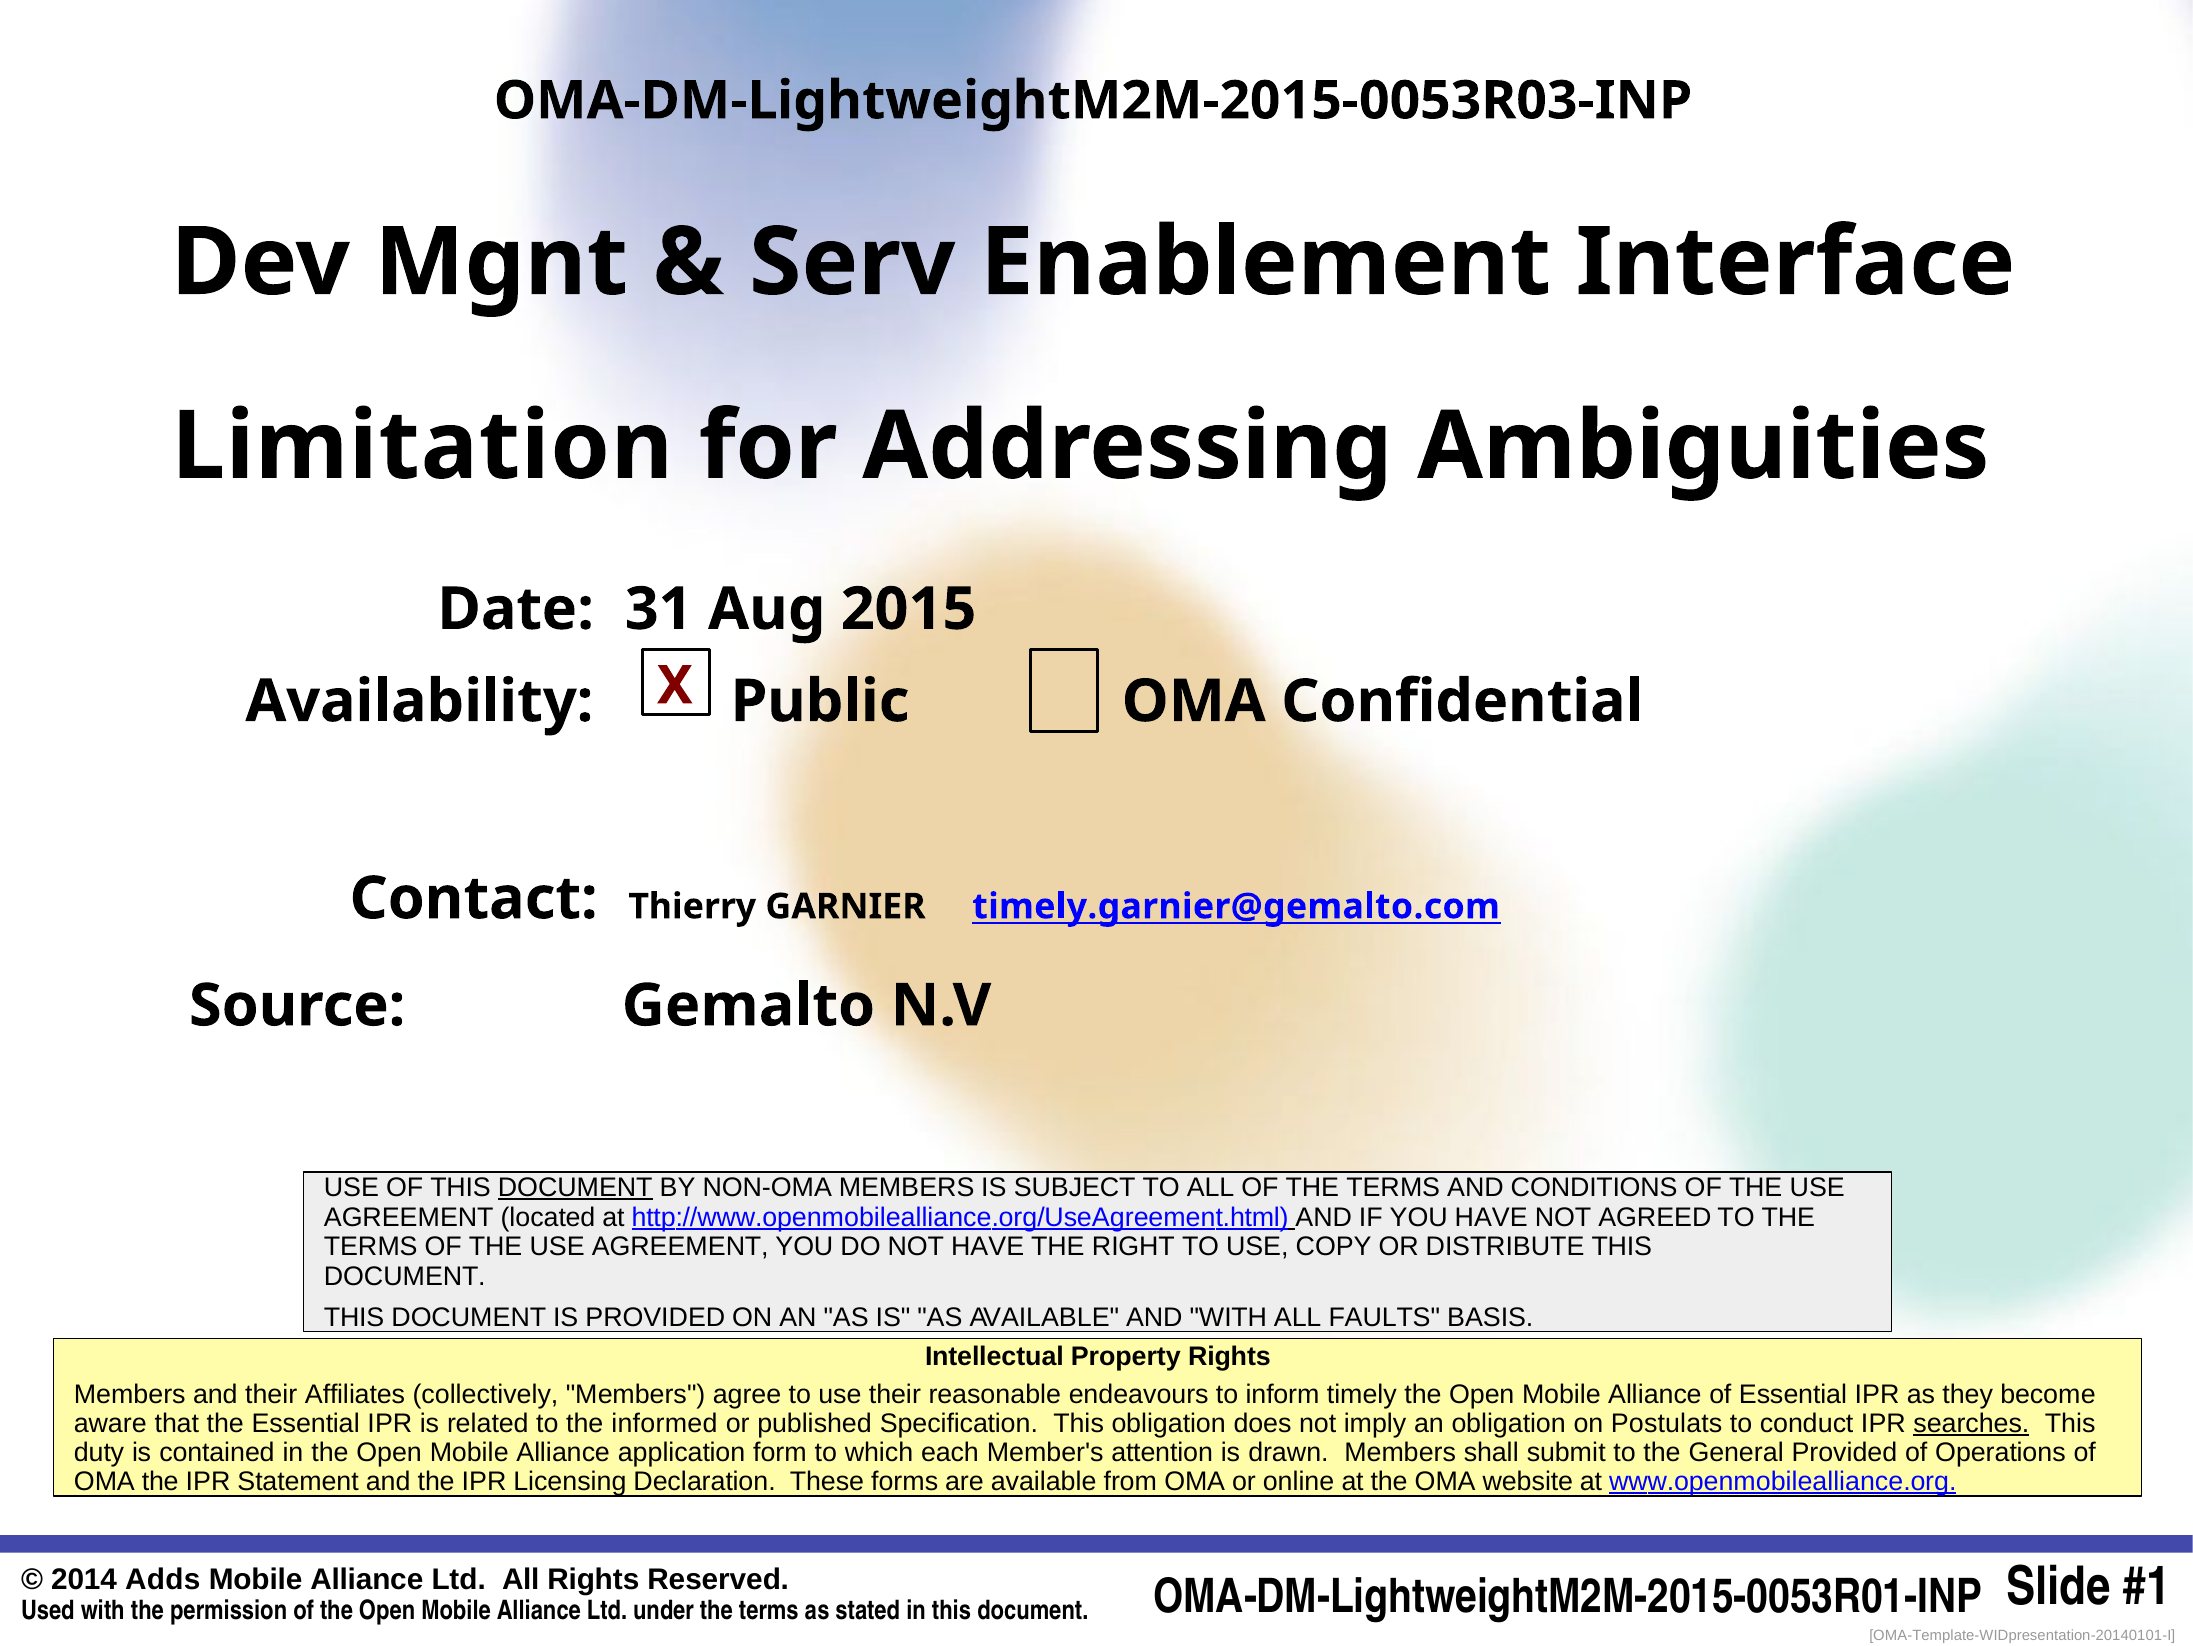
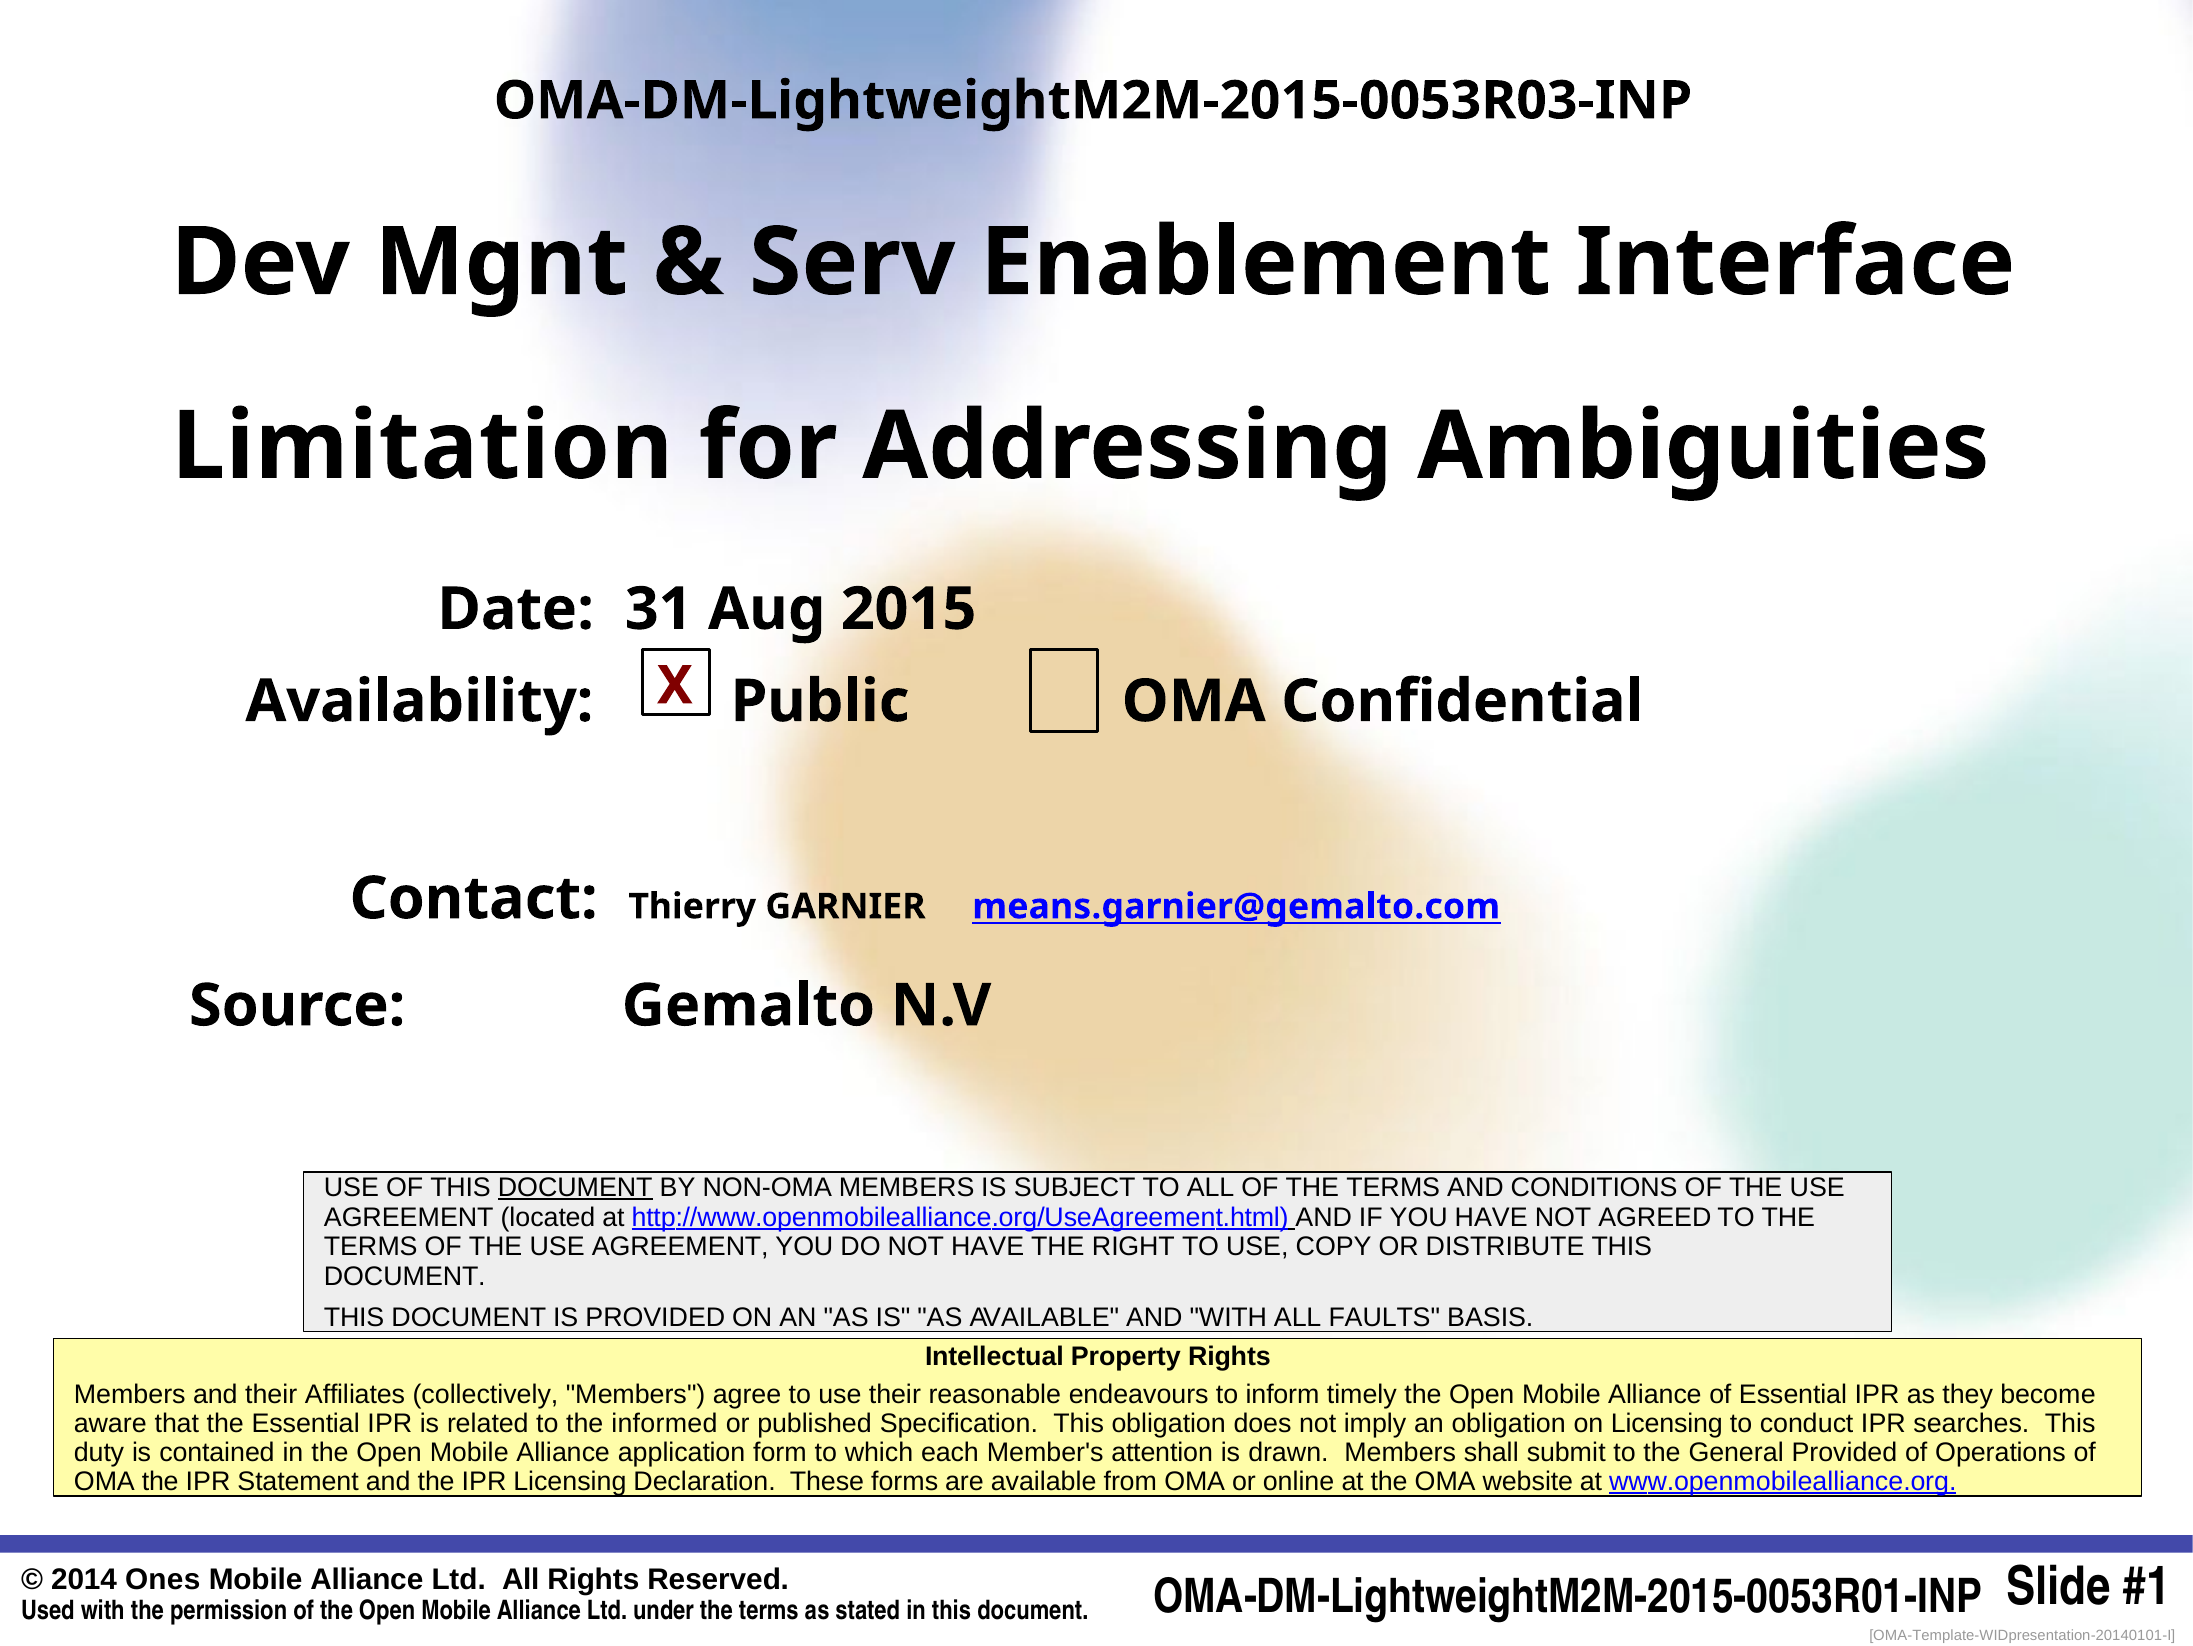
timely.garnier@gemalto.com: timely.garnier@gemalto.com -> means.garnier@gemalto.com
on Postulats: Postulats -> Licensing
searches underline: present -> none
Adds: Adds -> Ones
